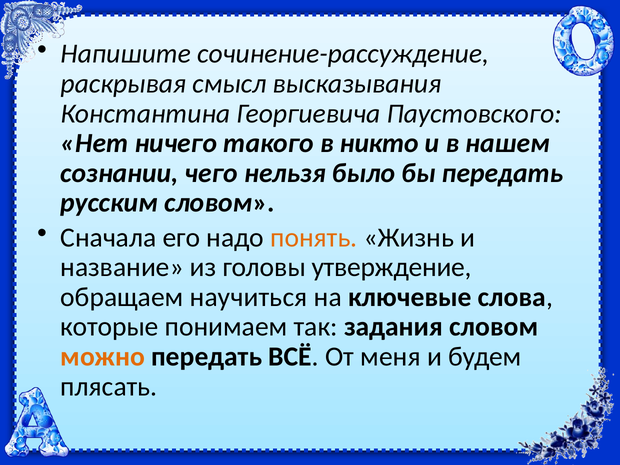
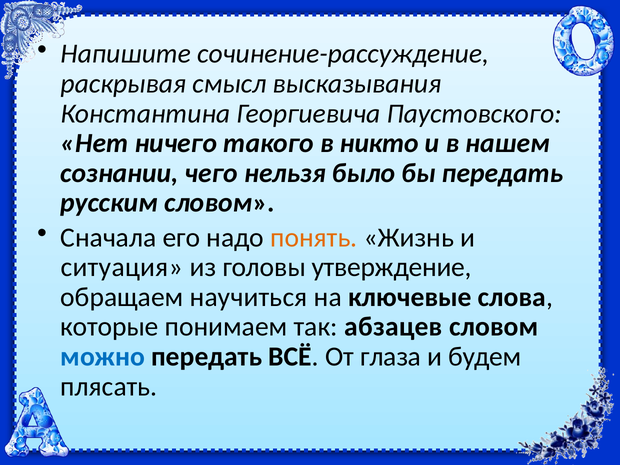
название: название -> ситуация
задания: задания -> абзацев
можно colour: orange -> blue
меня: меня -> глаза
